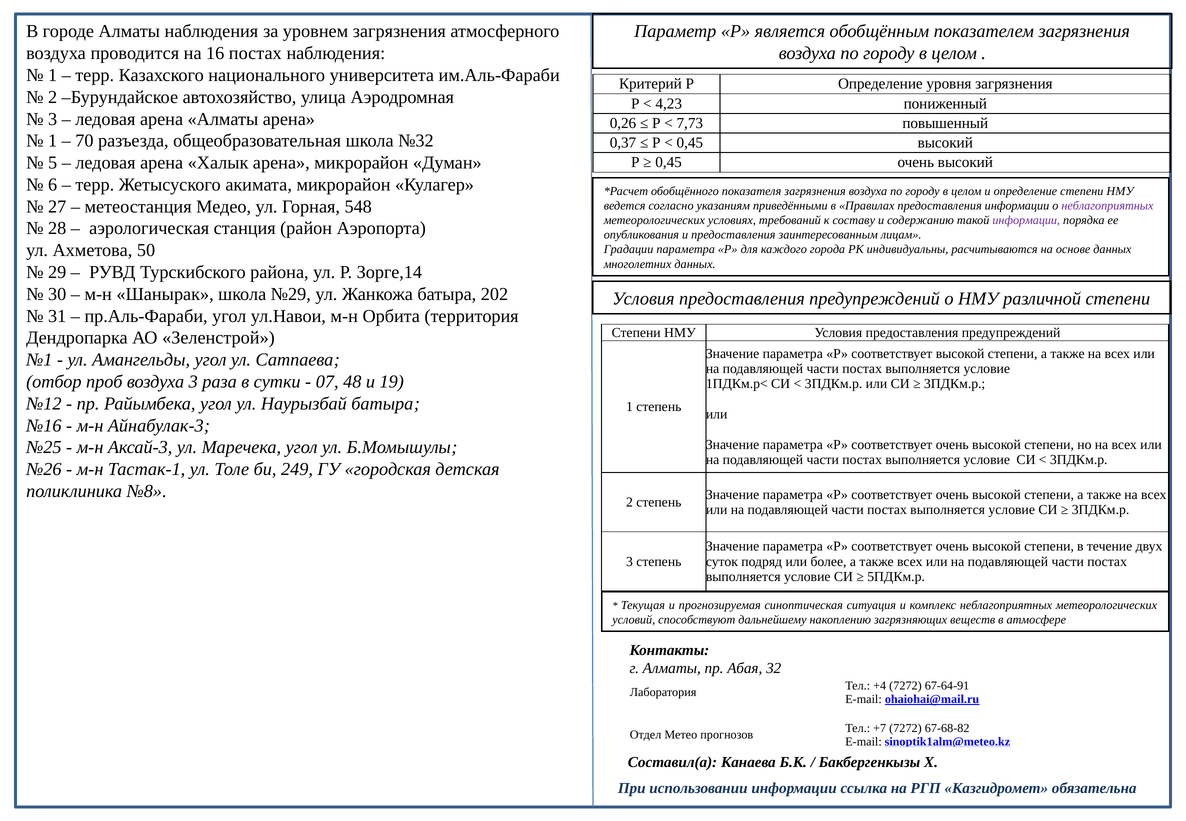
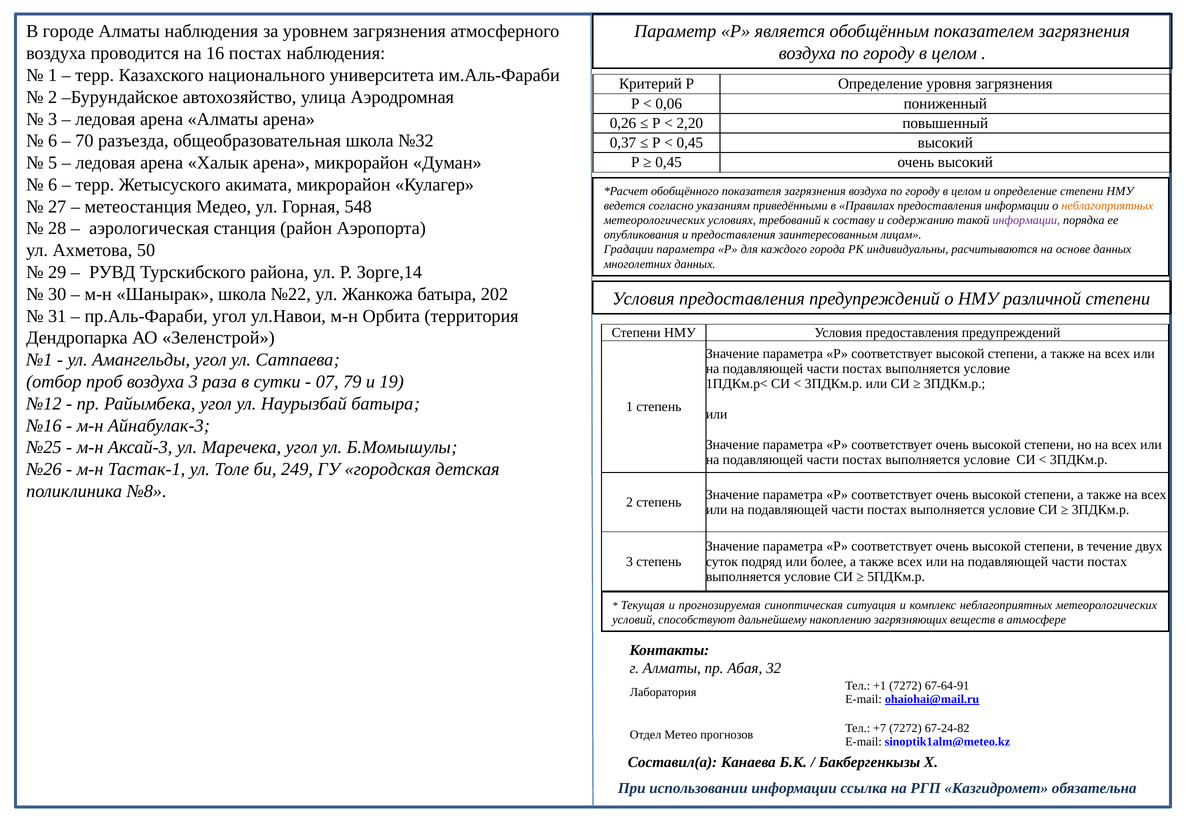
4,23: 4,23 -> 0,06
7,73: 7,73 -> 2,20
1 at (53, 141): 1 -> 6
неблагоприятных at (1107, 206) colour: purple -> orange
№29: №29 -> №22
48: 48 -> 79
+4: +4 -> +1
67-68-82: 67-68-82 -> 67-24-82
